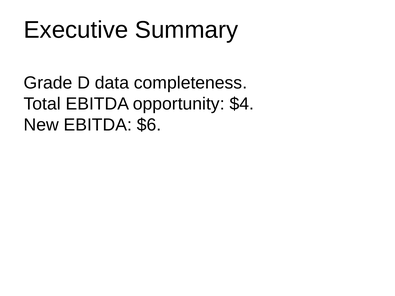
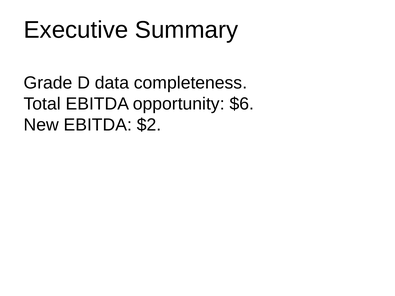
$4: $4 -> $6
$6: $6 -> $2
